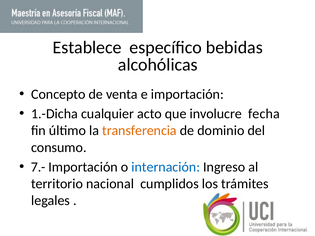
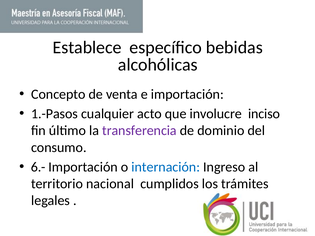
1.-Dicha: 1.-Dicha -> 1.-Pasos
fecha: fecha -> inciso
transferencia colour: orange -> purple
7.-: 7.- -> 6.-
